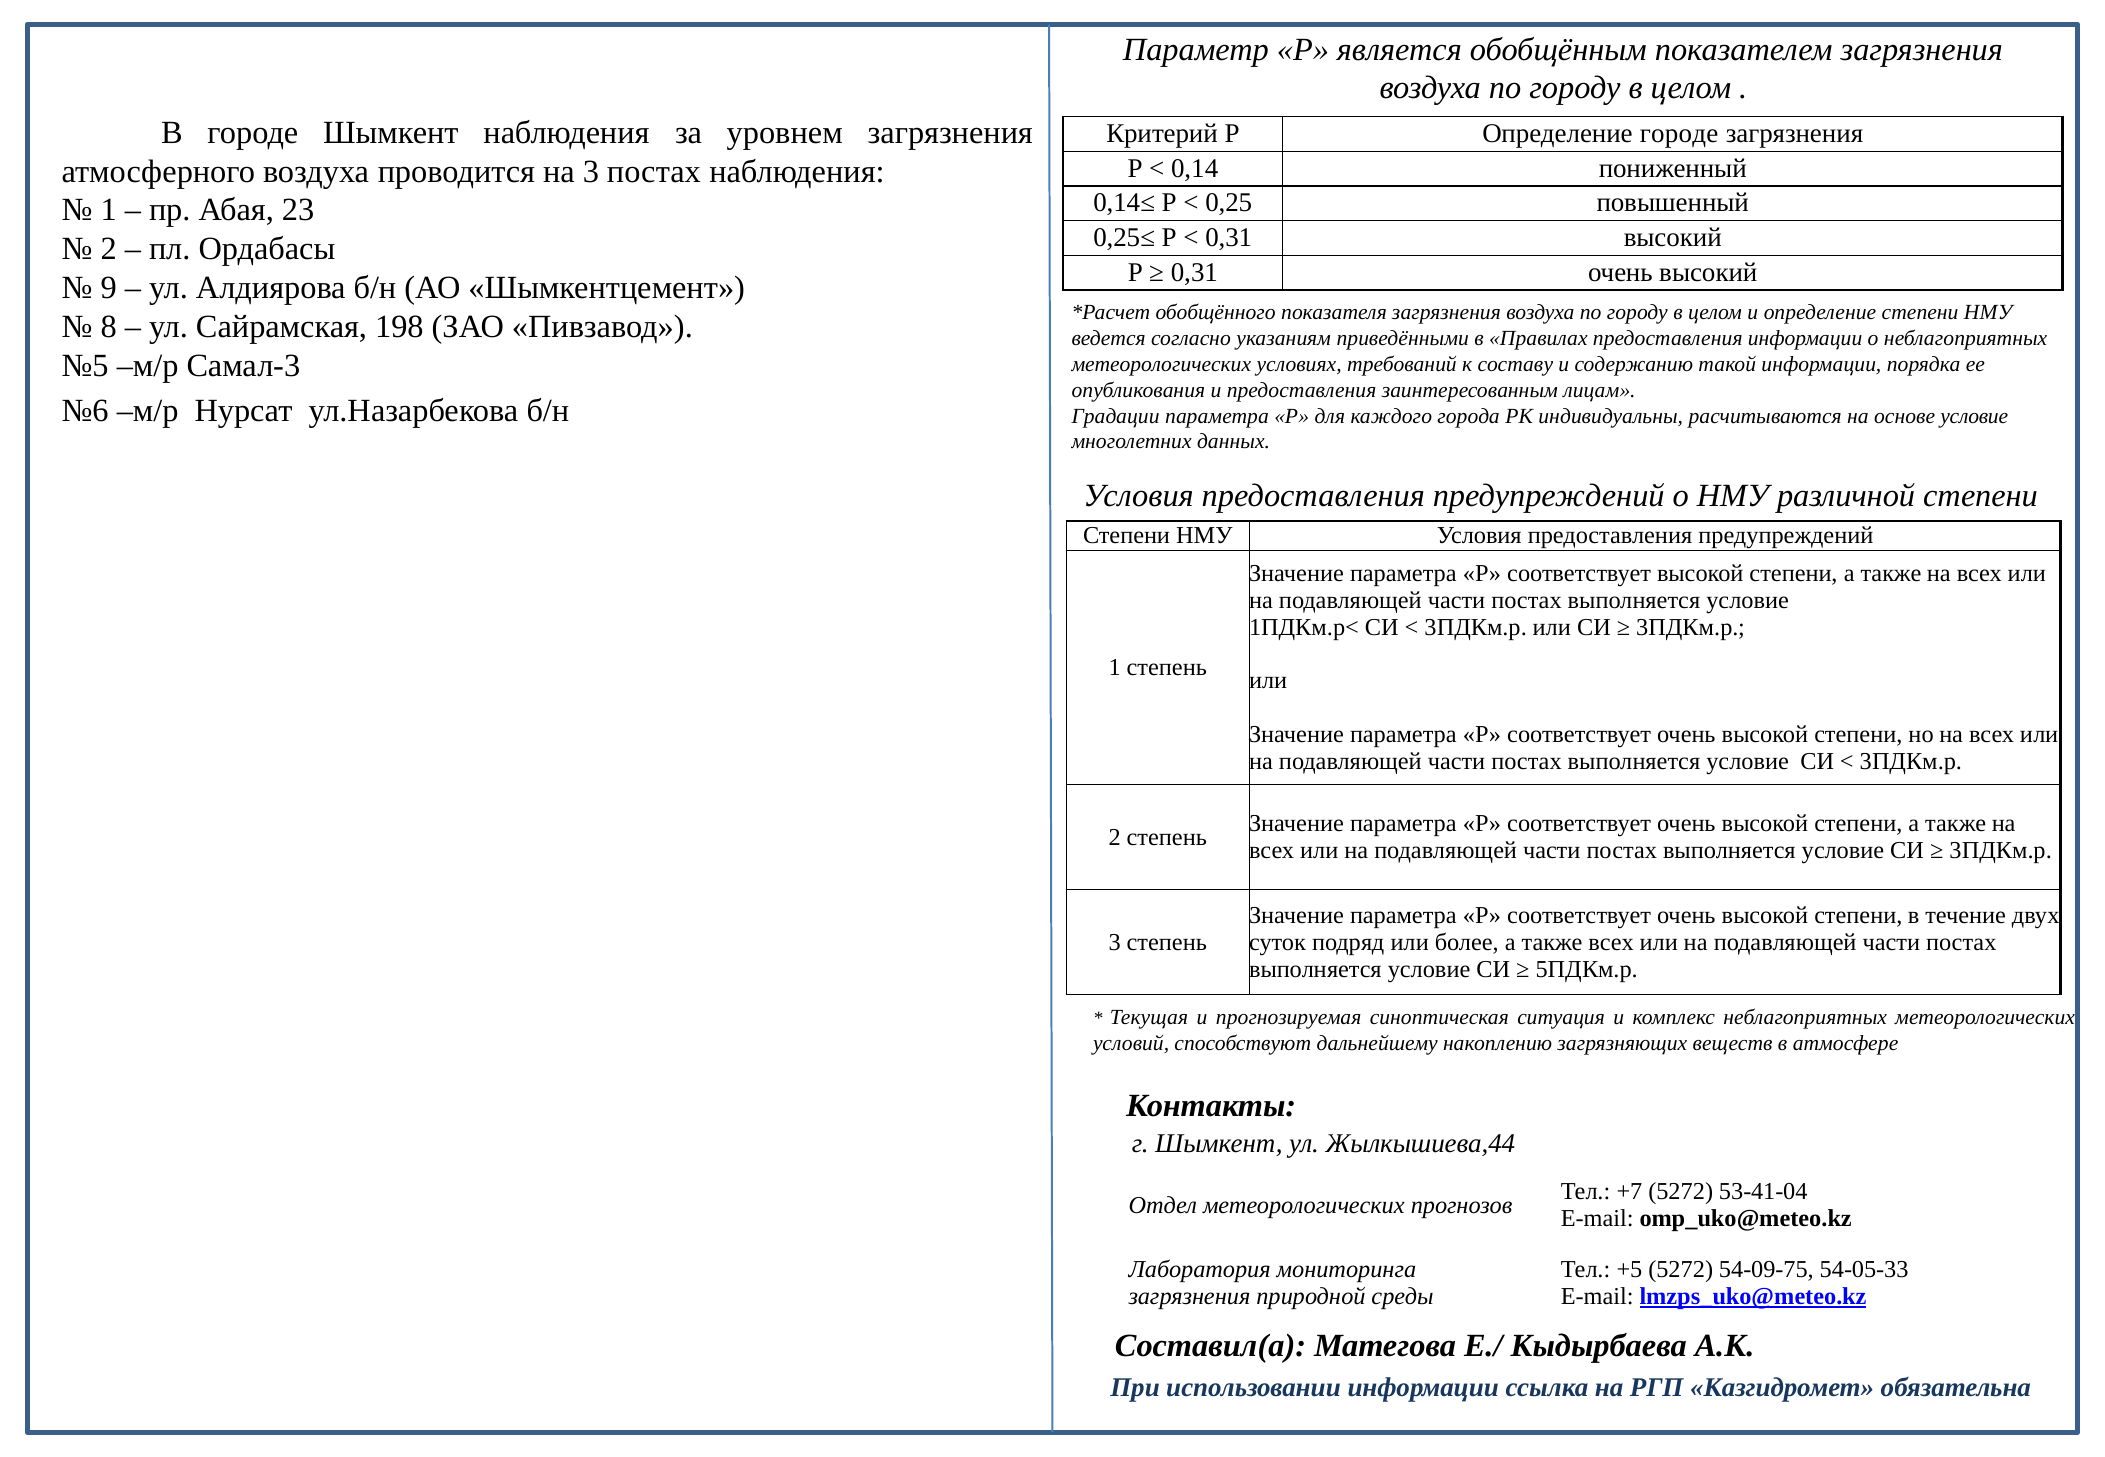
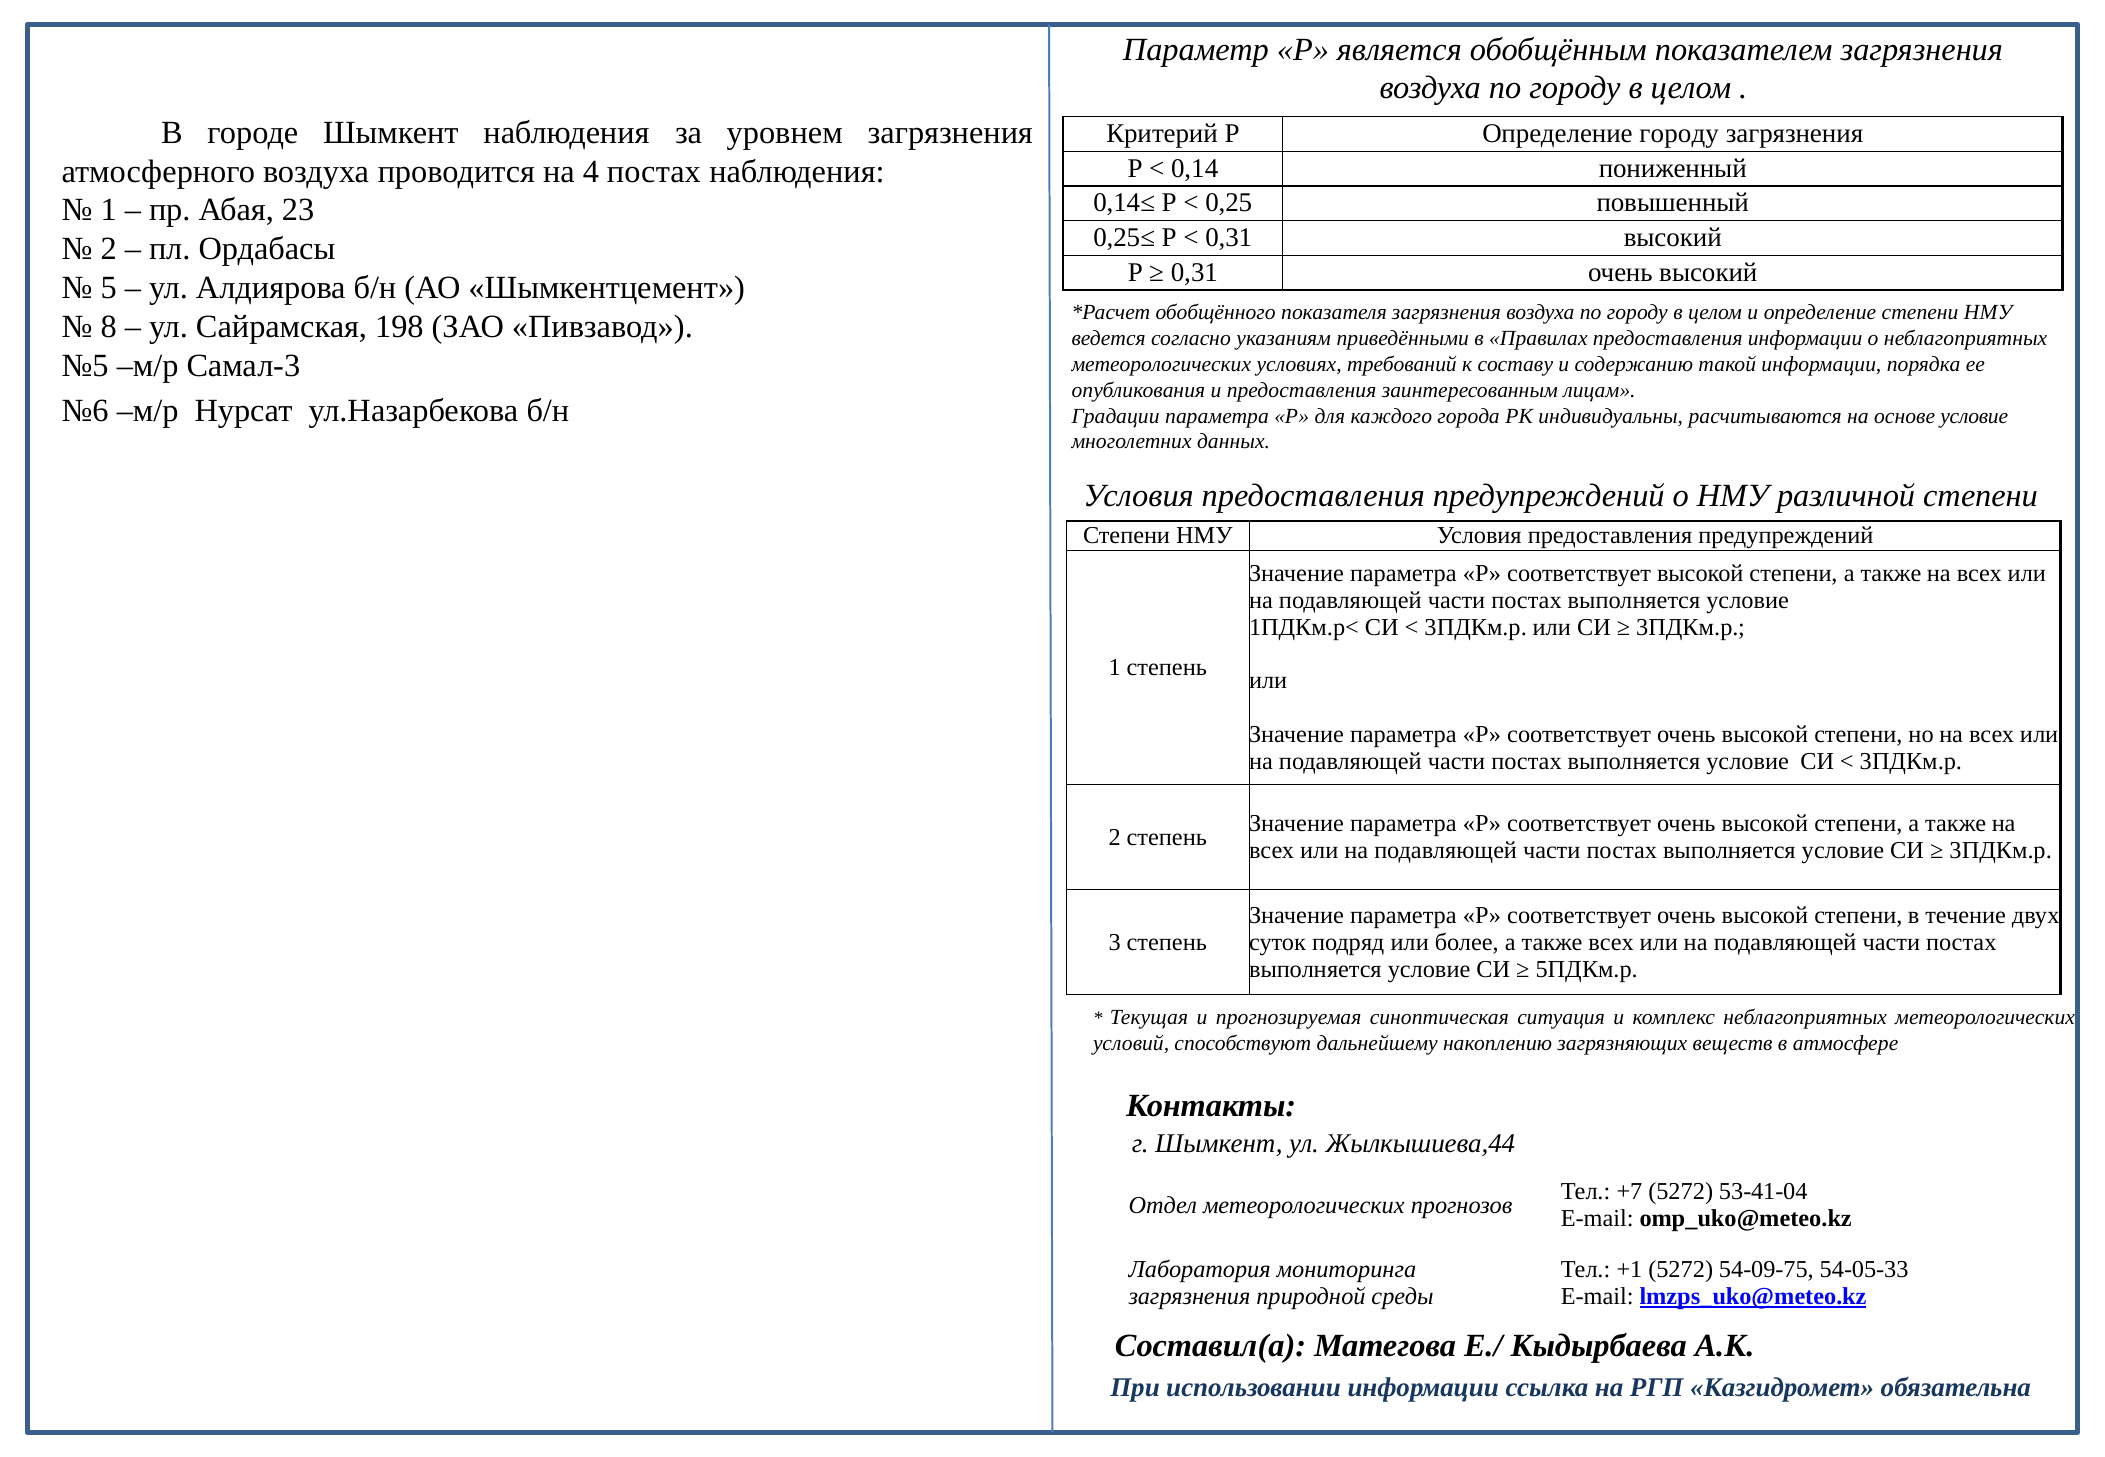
Определение городе: городе -> городу
на 3: 3 -> 4
9: 9 -> 5
+5: +5 -> +1
